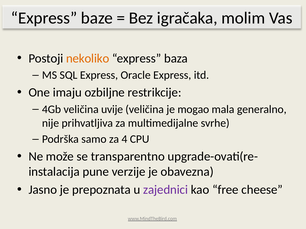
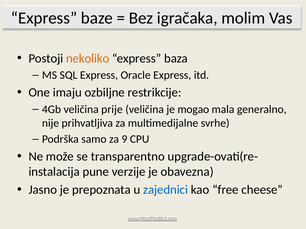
uvije: uvije -> prije
4: 4 -> 9
zajednici colour: purple -> blue
